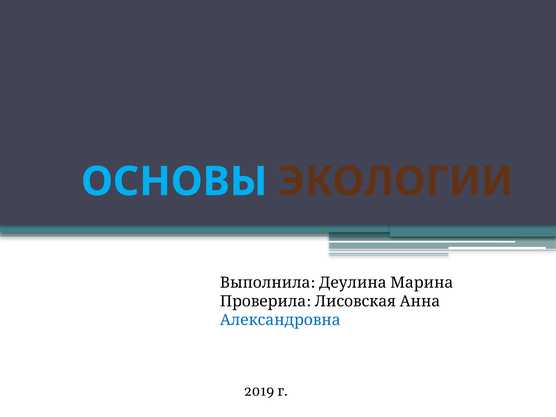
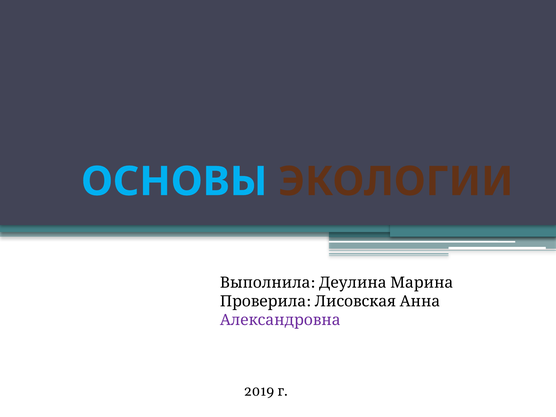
Александровна colour: blue -> purple
